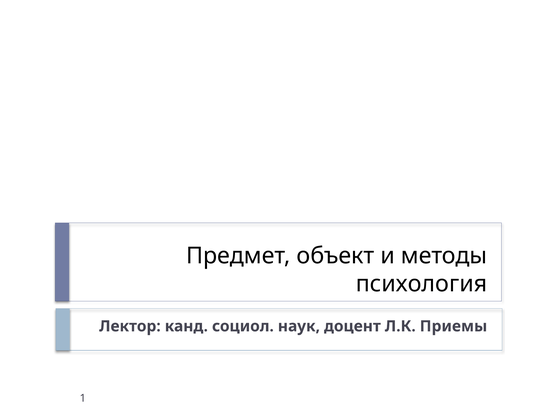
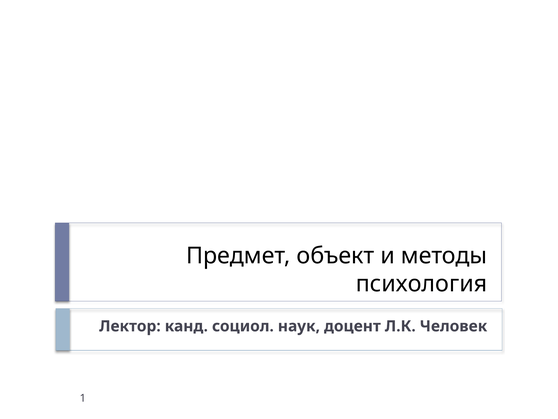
Приемы: Приемы -> Человек
